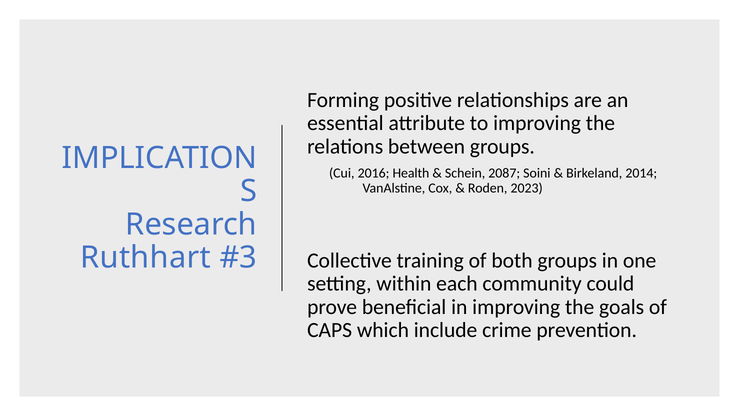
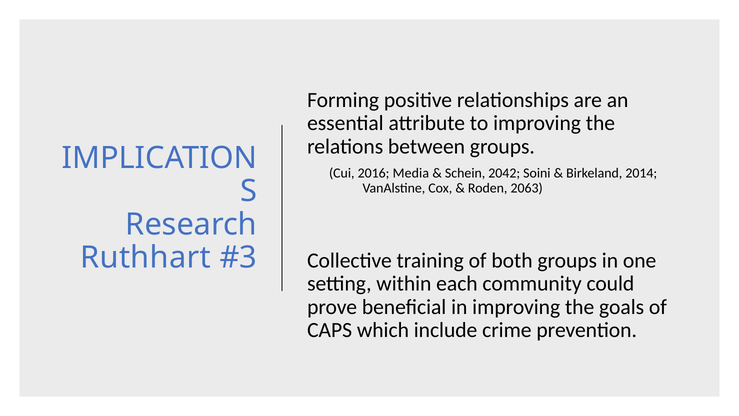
Health: Health -> Media
2087: 2087 -> 2042
2023: 2023 -> 2063
